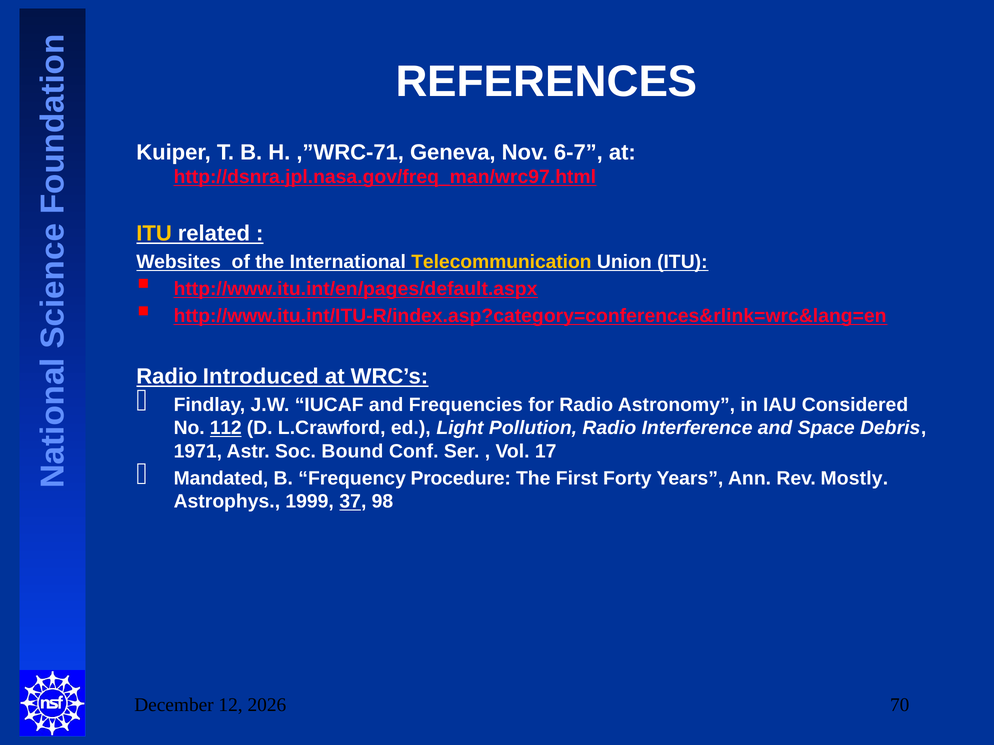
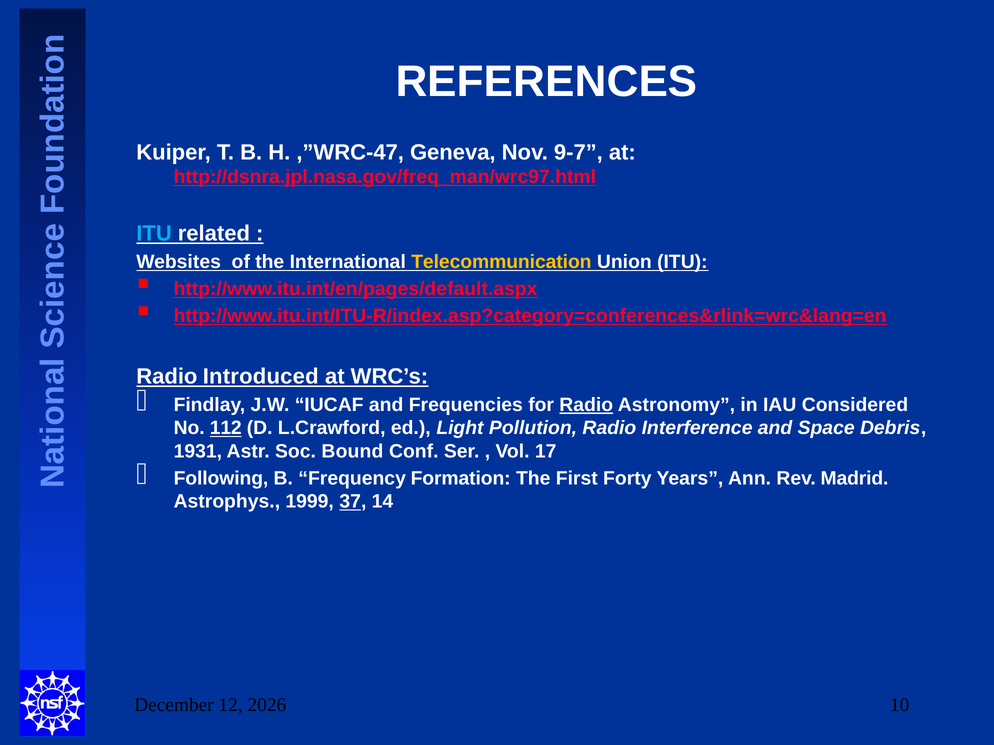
,”WRC-71: ,”WRC-71 -> ,”WRC-47
6-7: 6-7 -> 9-7
ITU at (154, 234) colour: yellow -> light blue
Radio at (586, 405) underline: none -> present
1971: 1971 -> 1931
Mandated: Mandated -> Following
Procedure: Procedure -> Formation
Mostly: Mostly -> Madrid
98: 98 -> 14
70: 70 -> 10
